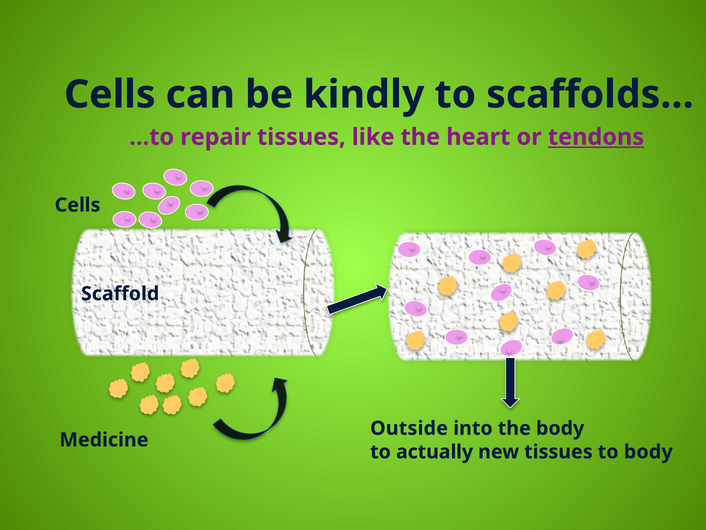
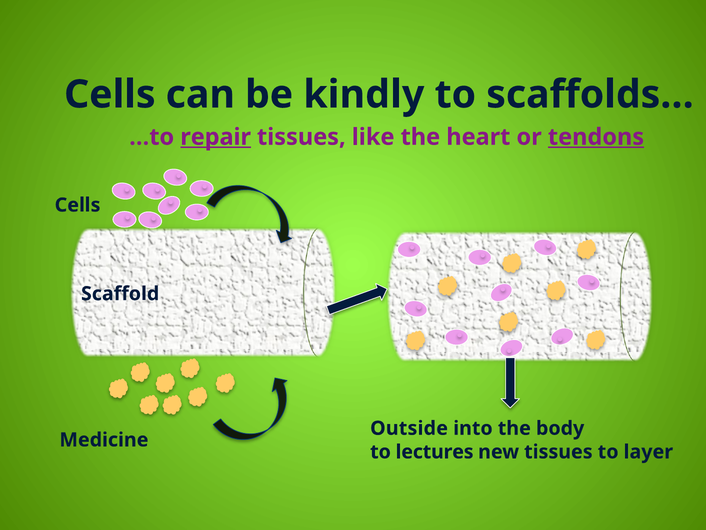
repair underline: none -> present
actually: actually -> lectures
to body: body -> layer
